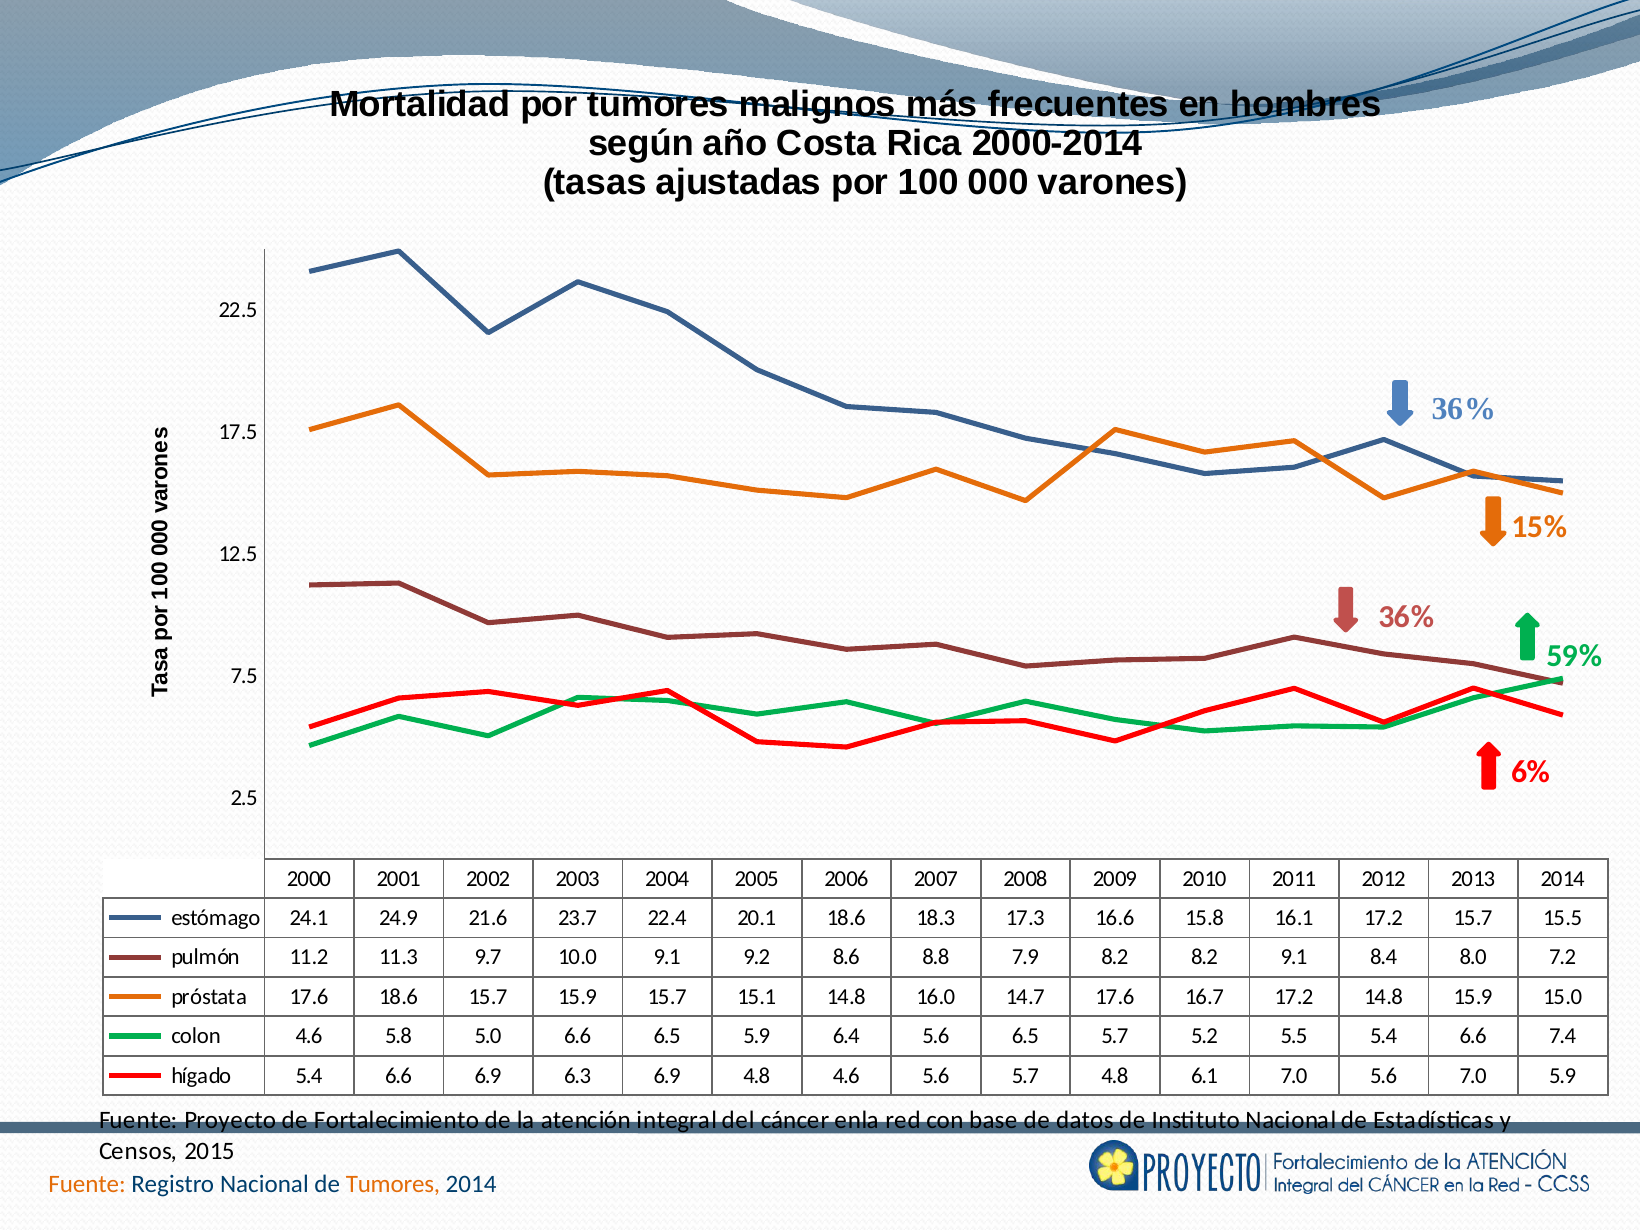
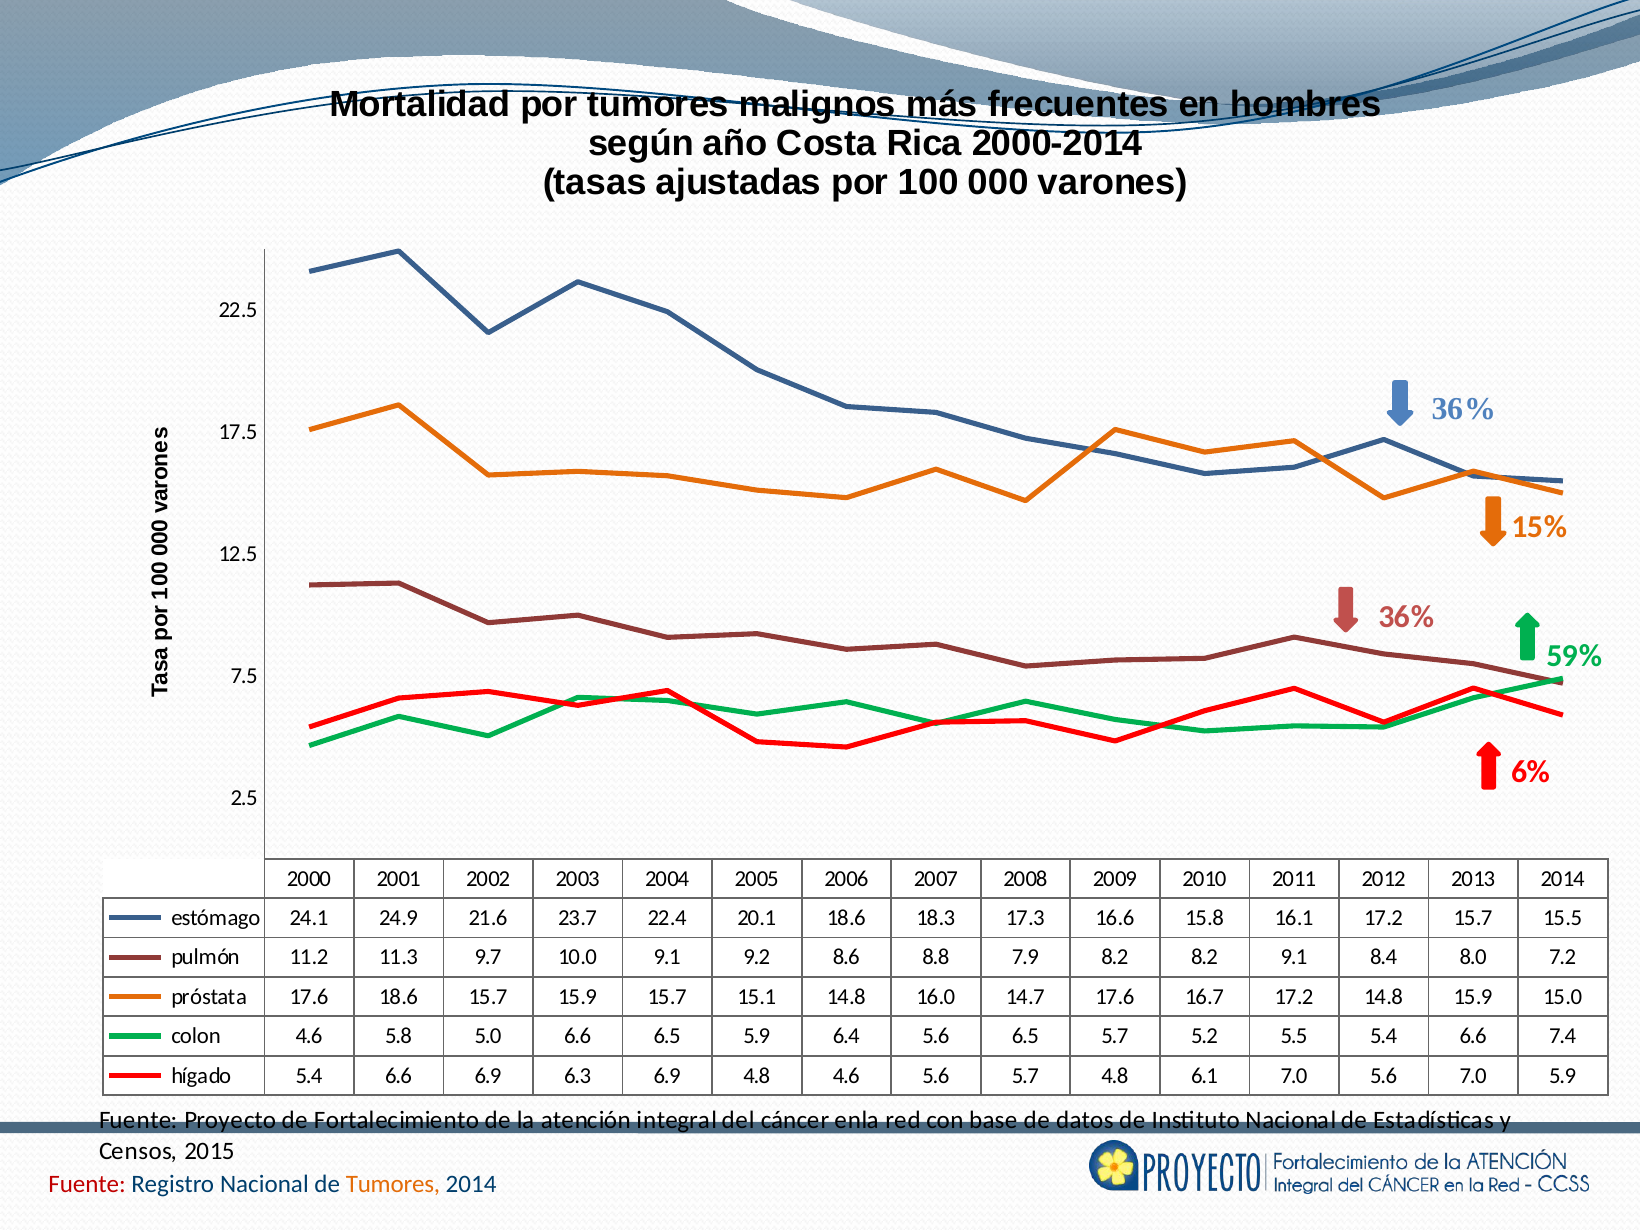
Fuente at (87, 1184) colour: orange -> red
